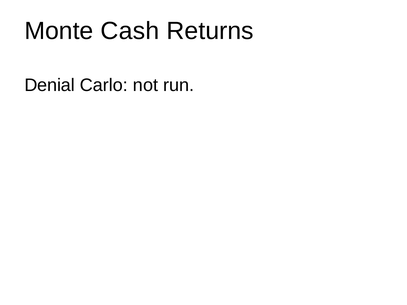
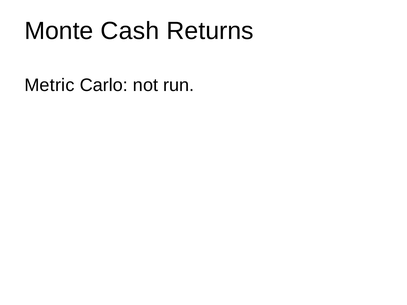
Denial: Denial -> Metric
